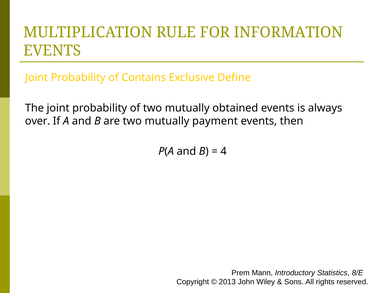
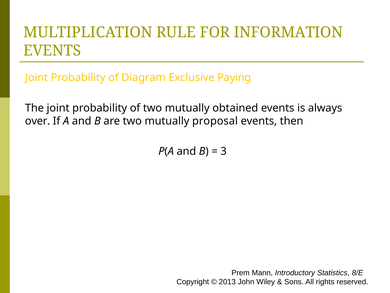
Contains: Contains -> Diagram
Define: Define -> Paying
payment: payment -> proposal
4: 4 -> 3
